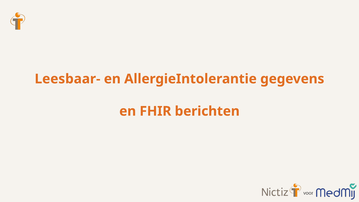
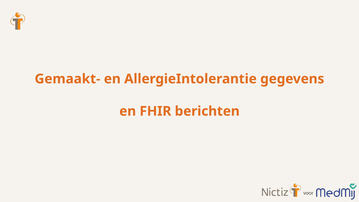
Leesbaar-: Leesbaar- -> Gemaakt-
